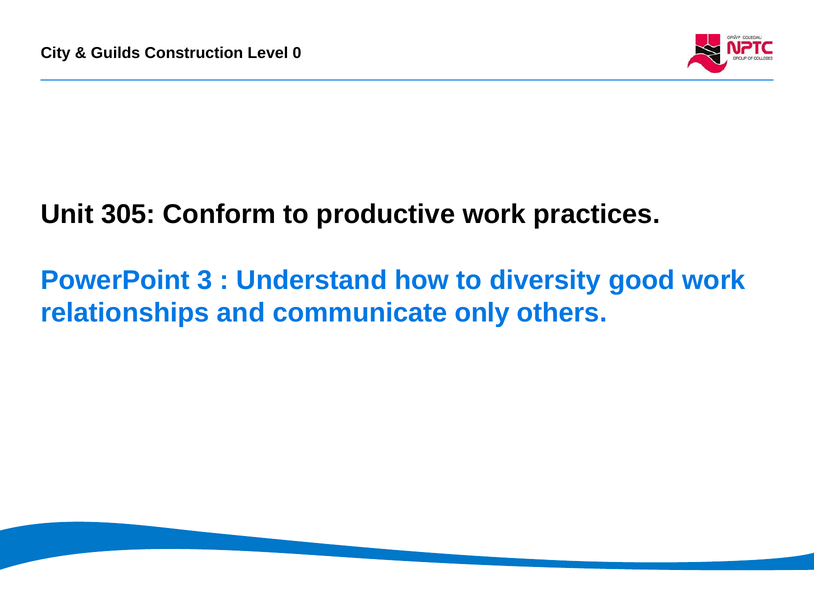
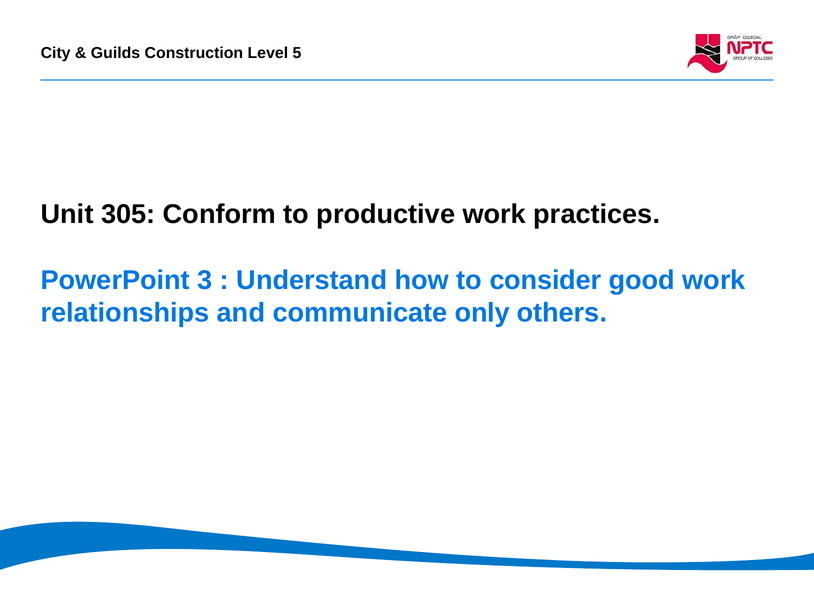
0: 0 -> 5
diversity: diversity -> consider
